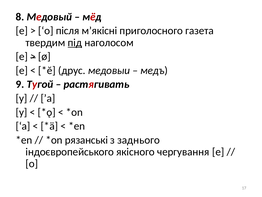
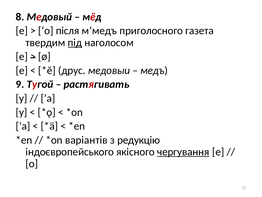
м’якісні: м’якісні -> м’медъ
рязанські: рязанські -> варіантів
заднього: заднього -> редукцію
чергування underline: none -> present
